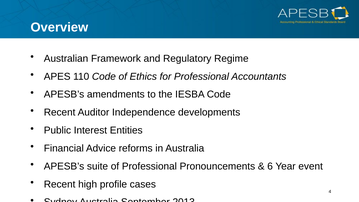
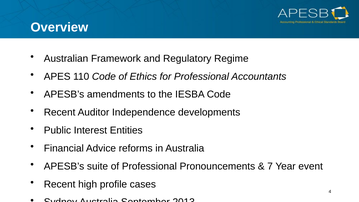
6: 6 -> 7
